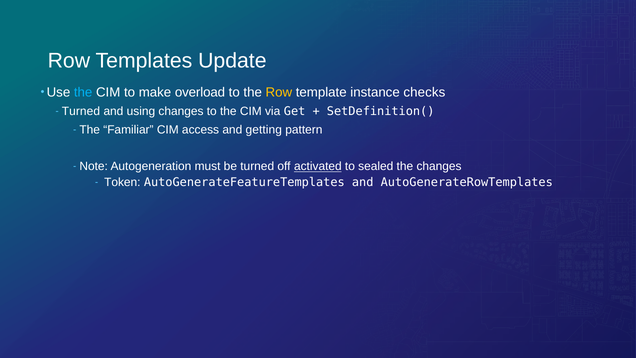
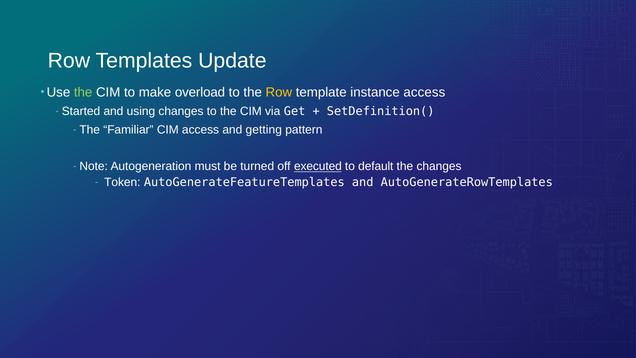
the at (83, 92) colour: light blue -> light green
instance checks: checks -> access
Turned at (81, 111): Turned -> Started
activated: activated -> executed
sealed: sealed -> default
